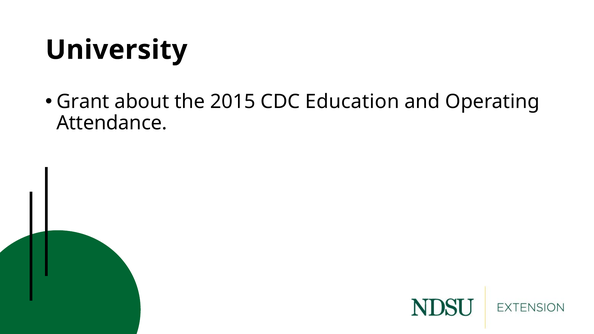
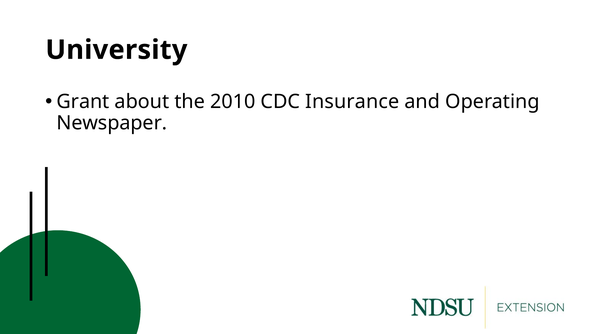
2015: 2015 -> 2010
Education: Education -> Insurance
Attendance: Attendance -> Newspaper
